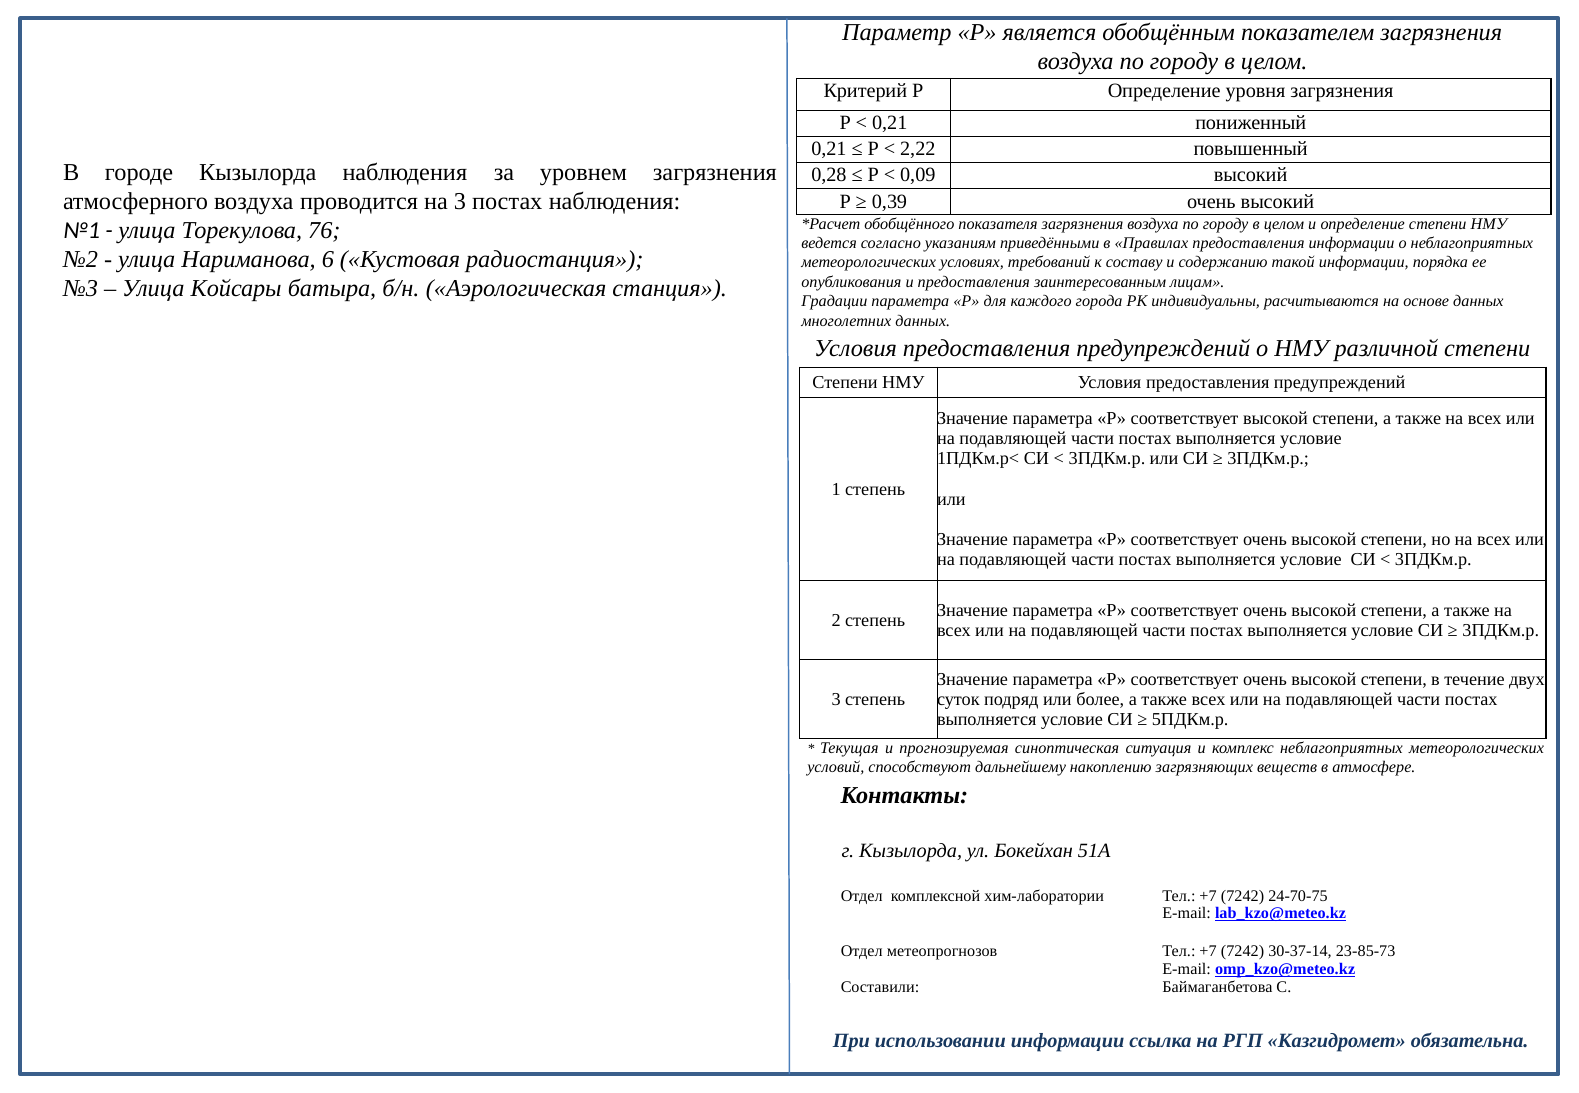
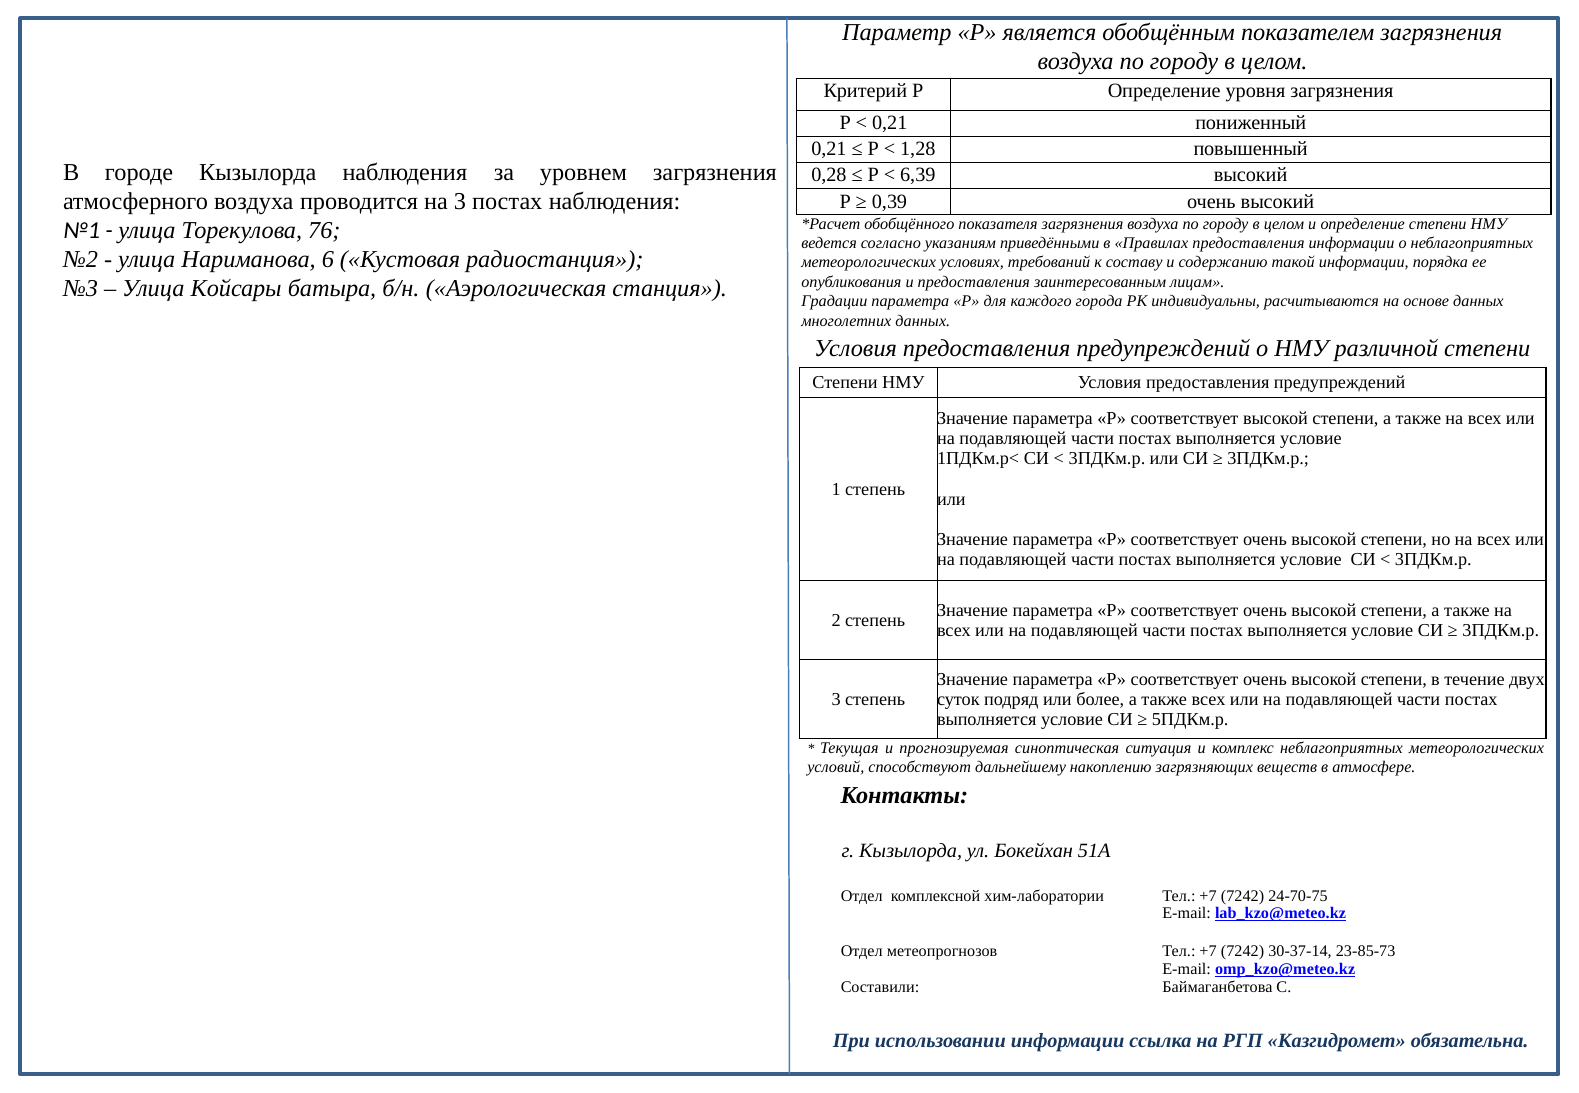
2,22: 2,22 -> 1,28
0,09: 0,09 -> 6,39
